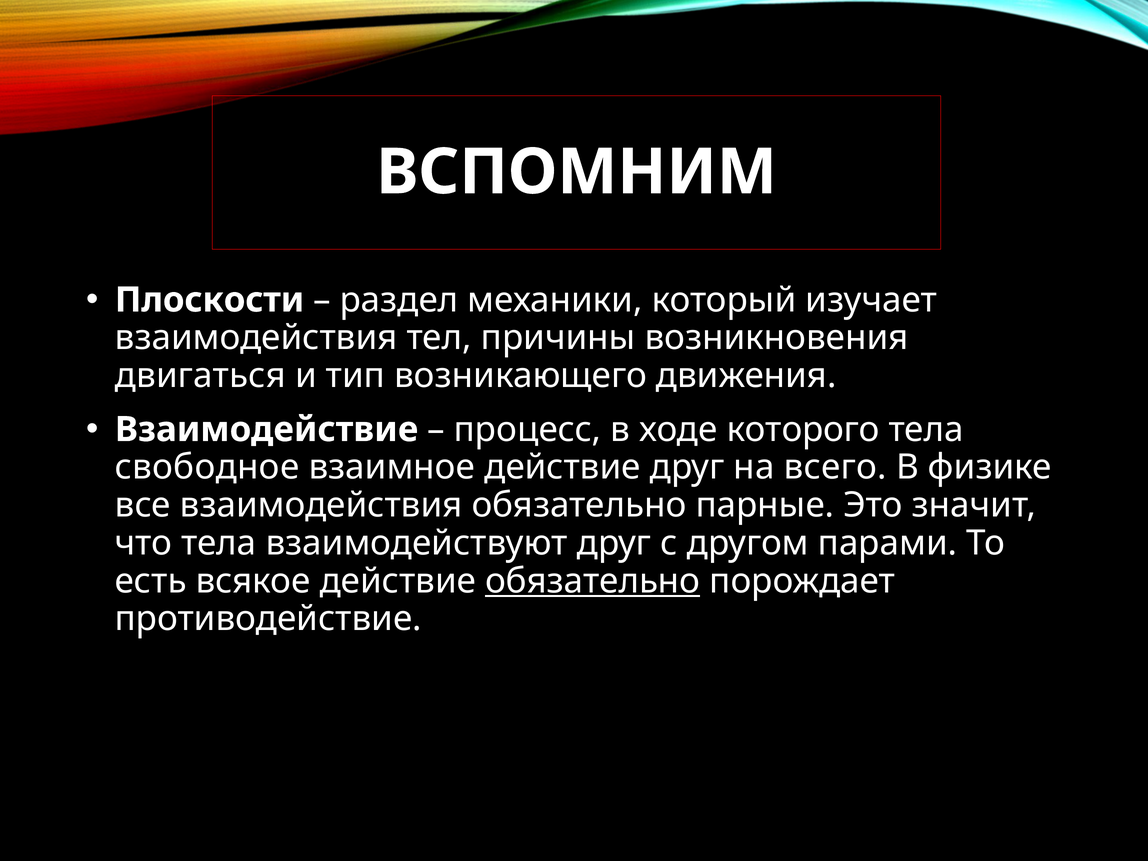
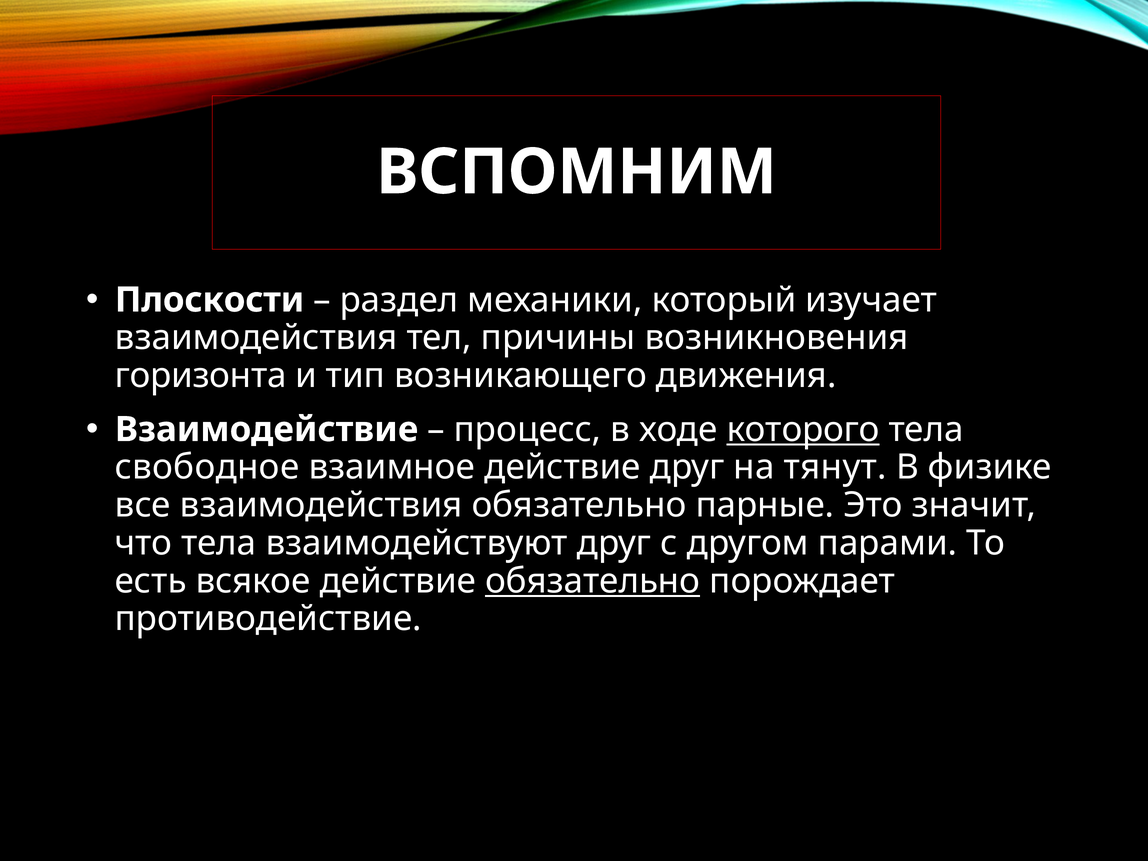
двигаться: двигаться -> горизонта
которого underline: none -> present
всего: всего -> тянут
